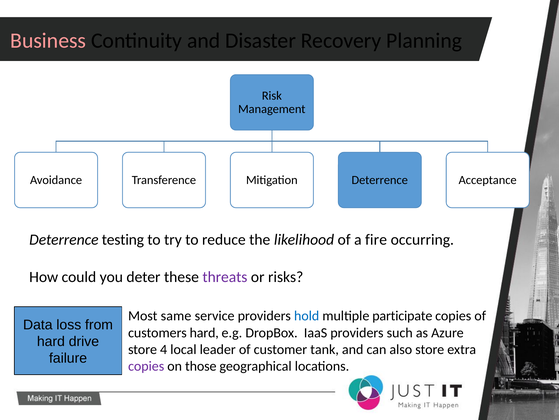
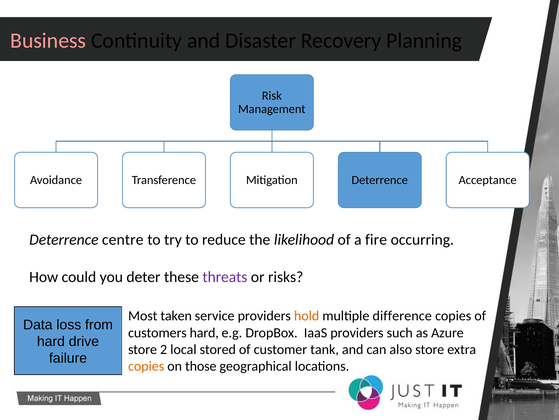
testing: testing -> centre
same: same -> taken
hold colour: blue -> orange
participate: participate -> difference
4: 4 -> 2
leader: leader -> stored
copies at (146, 366) colour: purple -> orange
